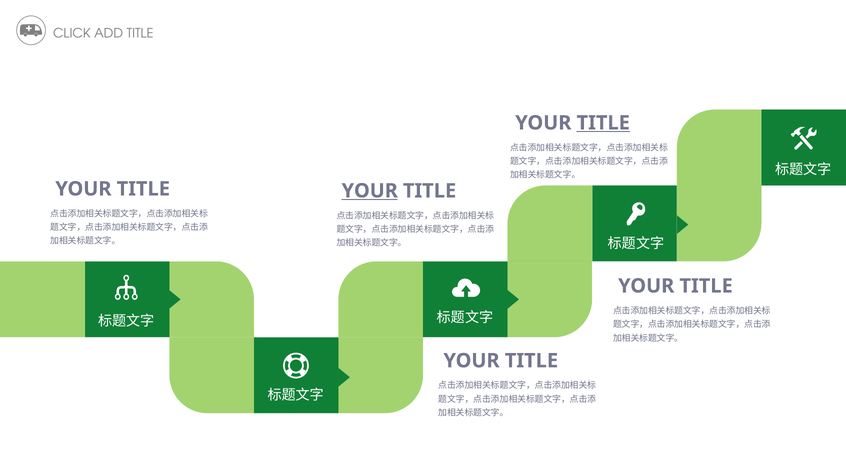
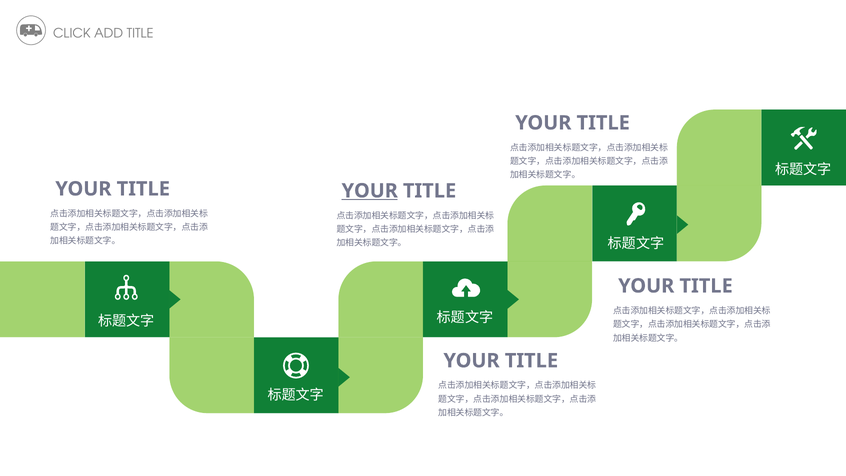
TITLE at (603, 123) underline: present -> none
